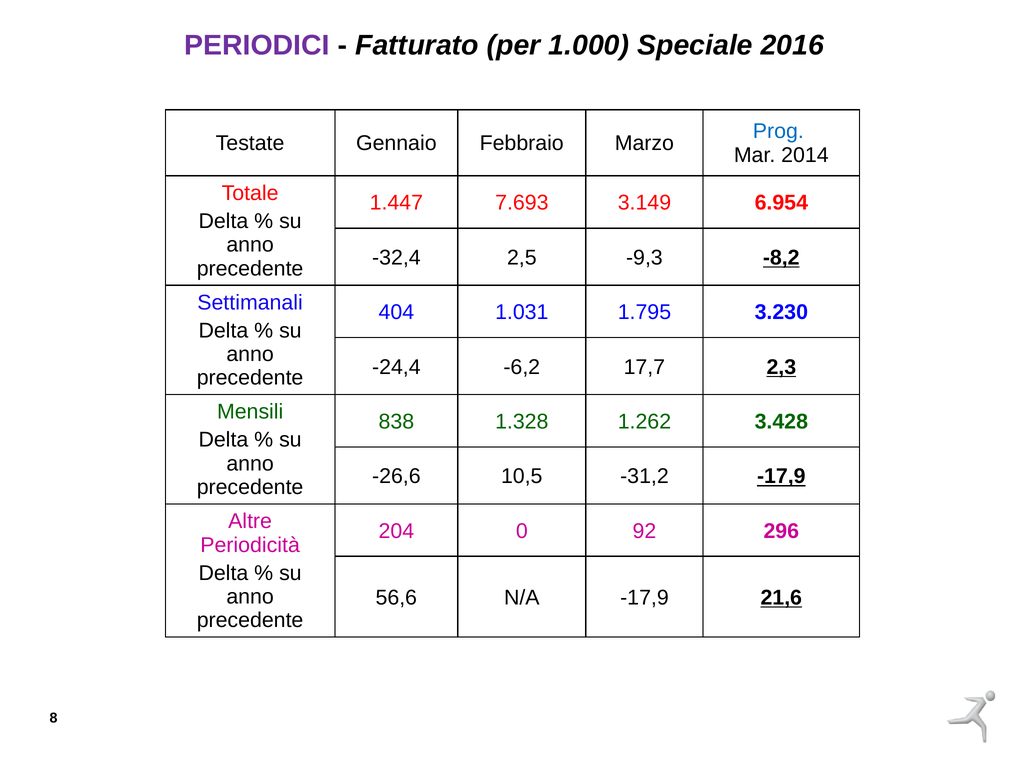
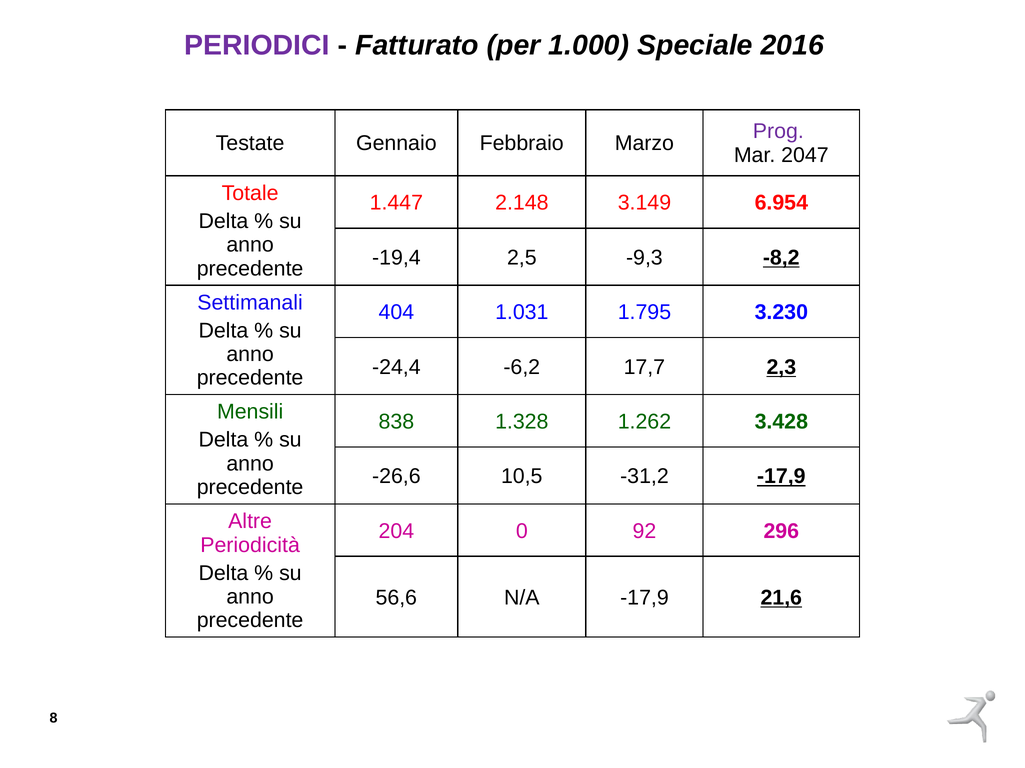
Prog colour: blue -> purple
2014: 2014 -> 2047
7.693: 7.693 -> 2.148
-32,4: -32,4 -> -19,4
